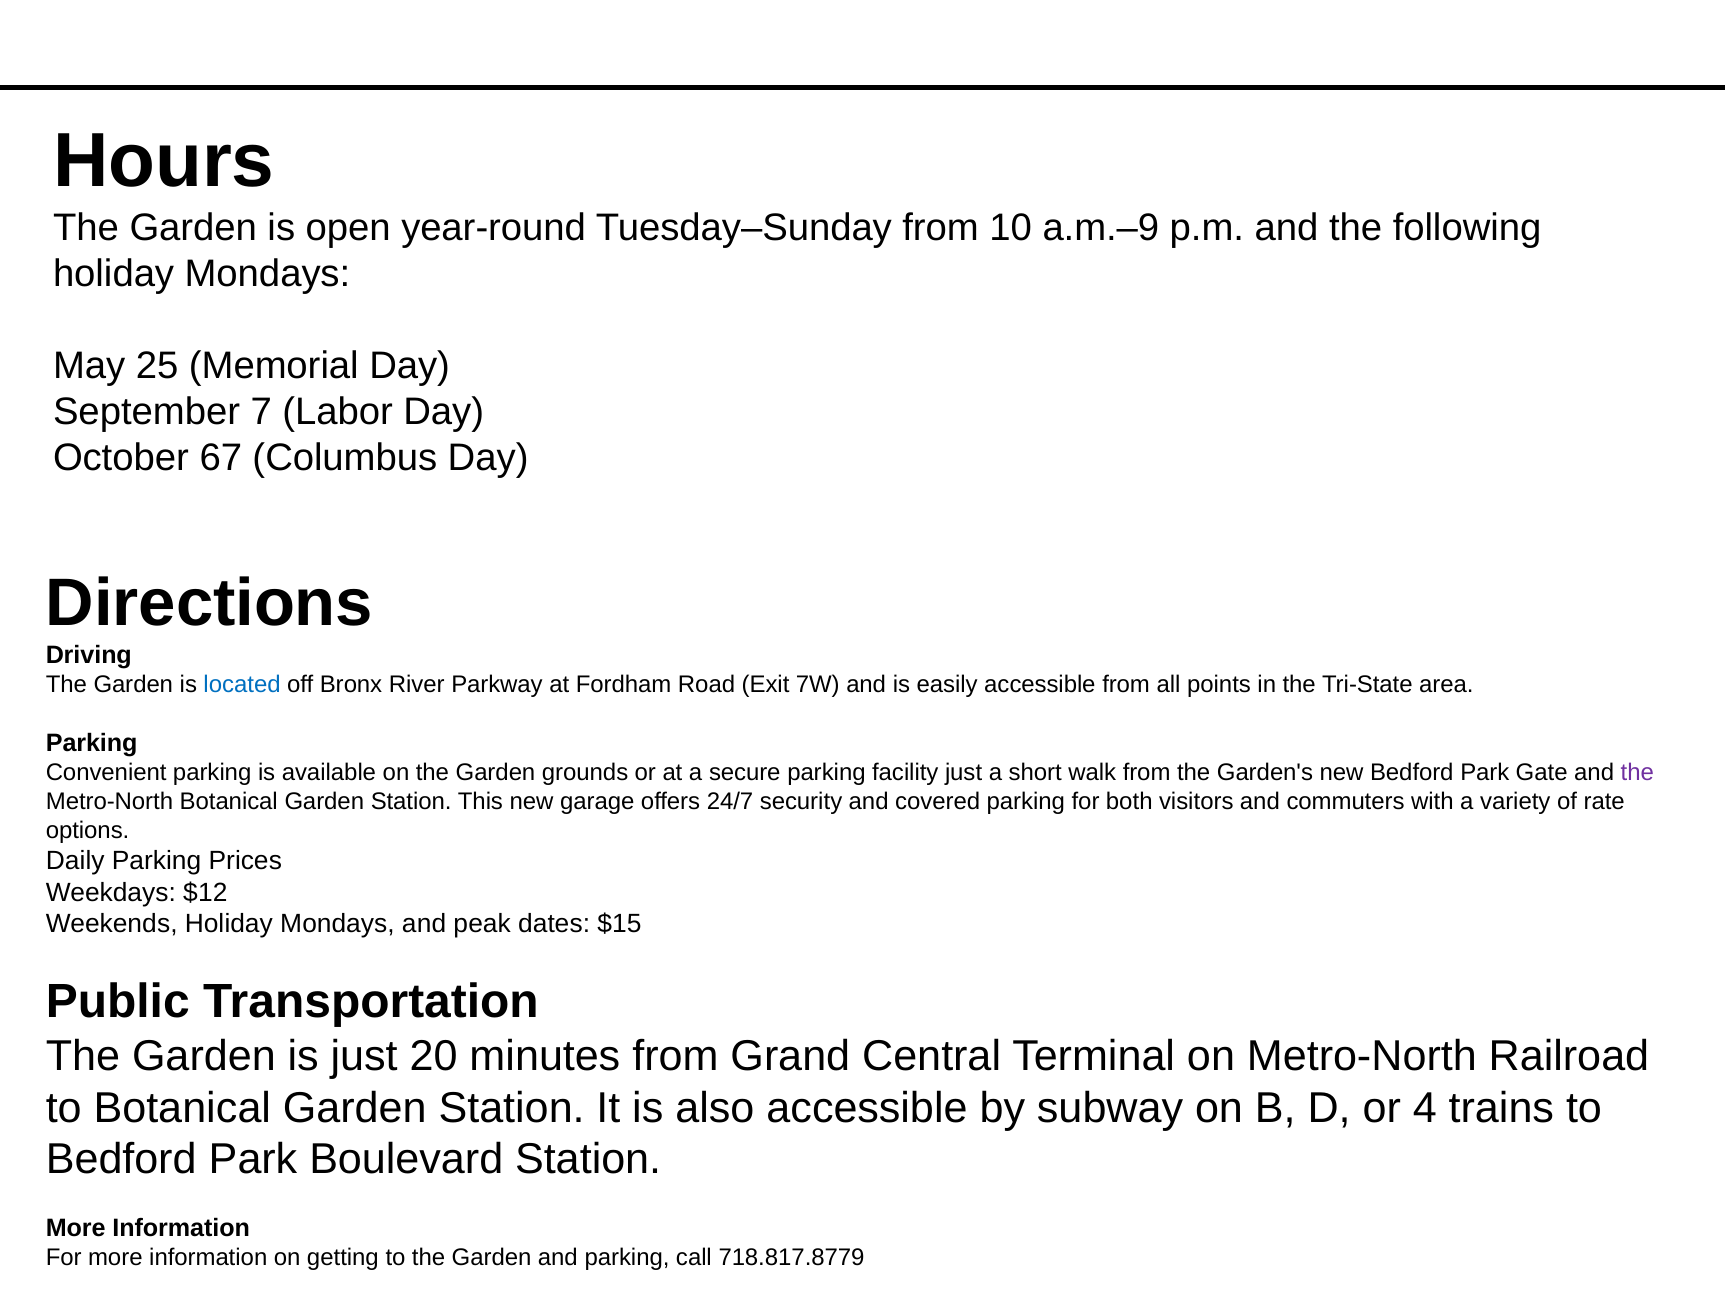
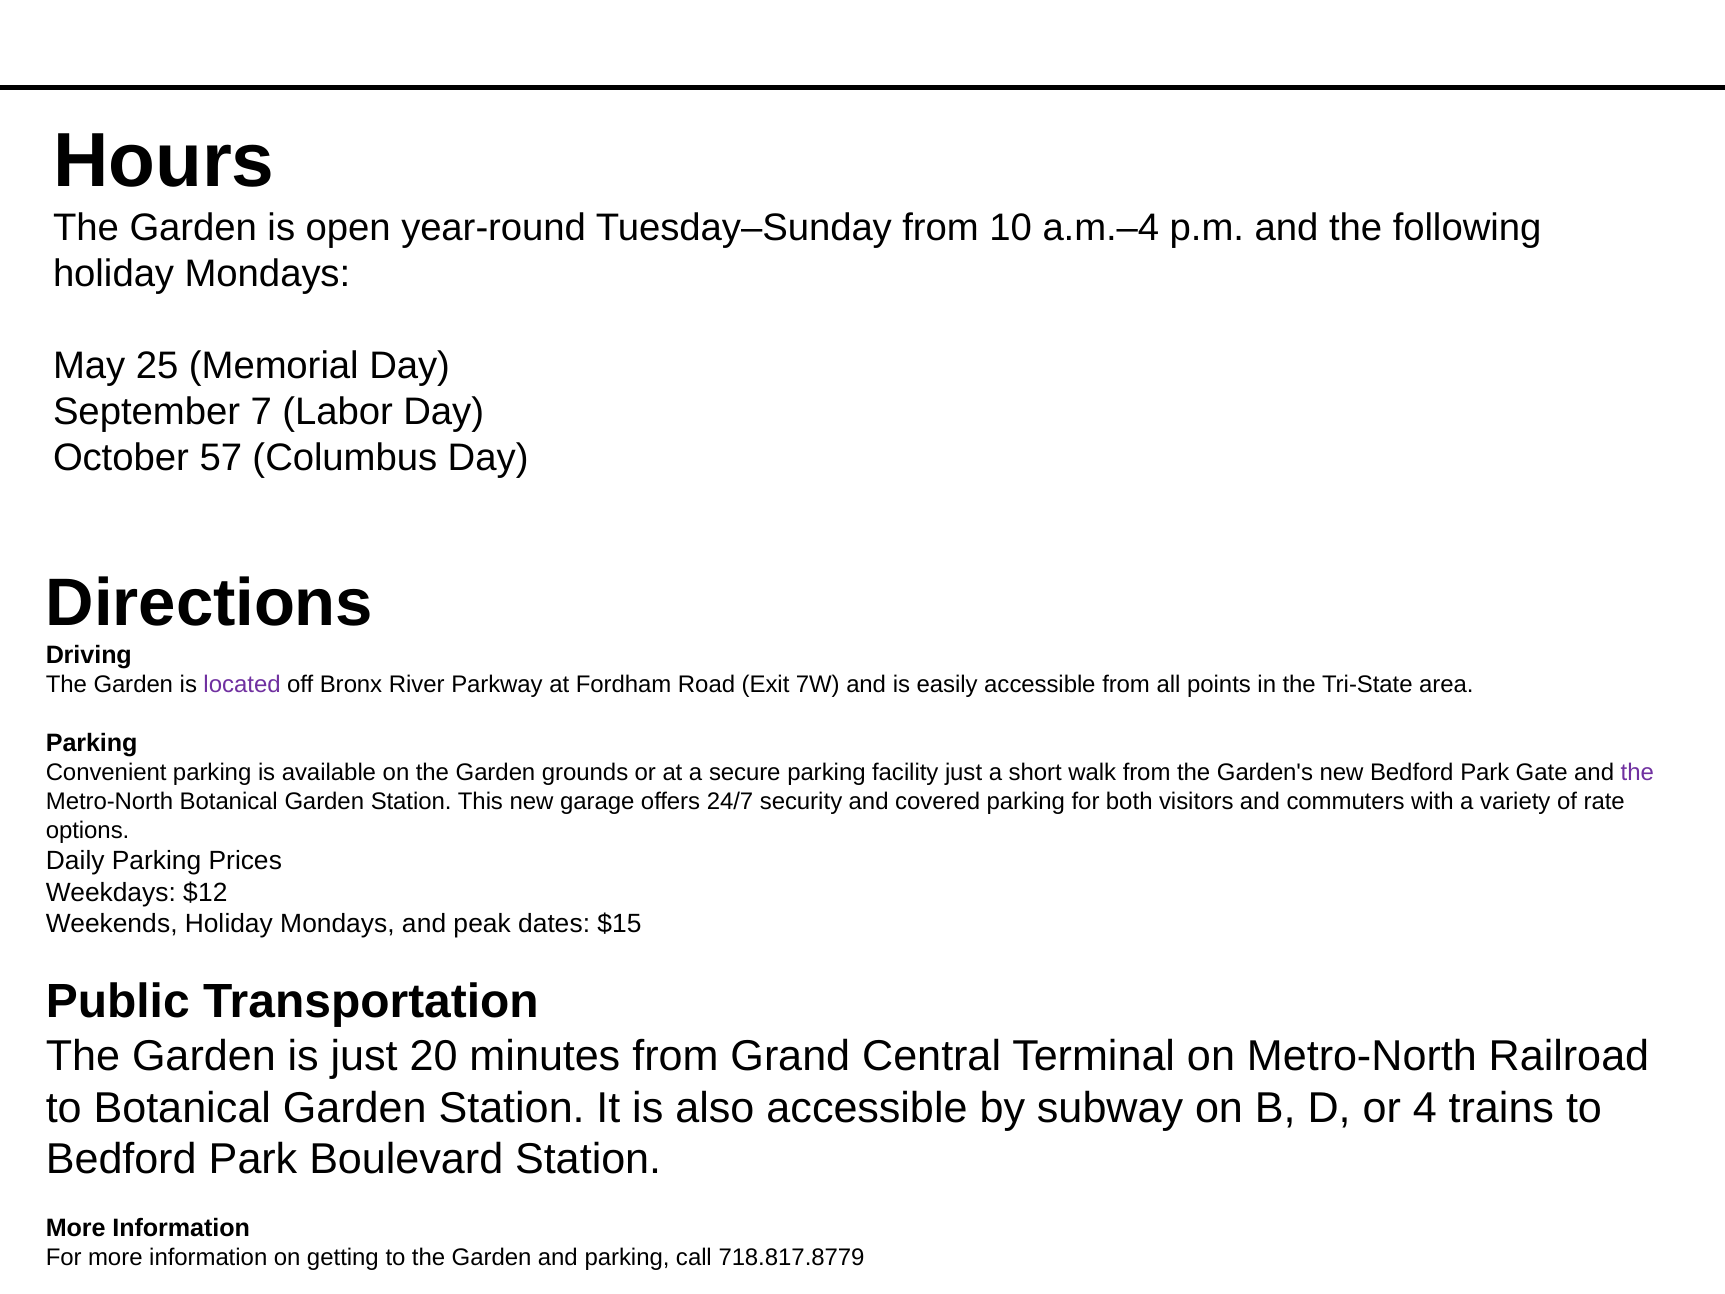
a.m.–9: a.m.–9 -> a.m.–4
67: 67 -> 57
located colour: blue -> purple
